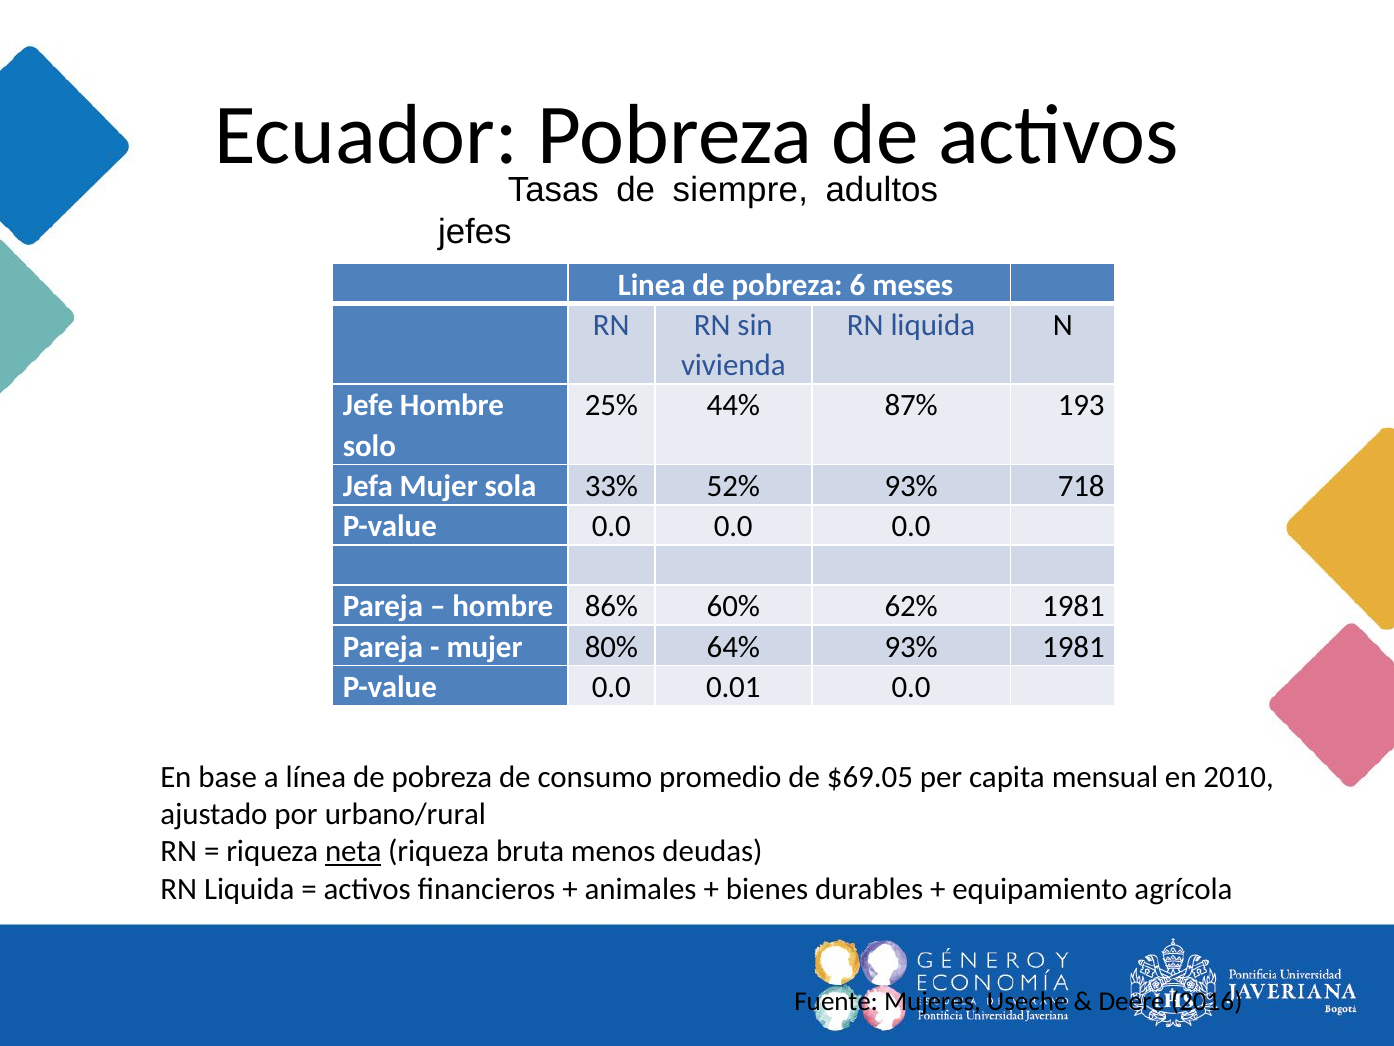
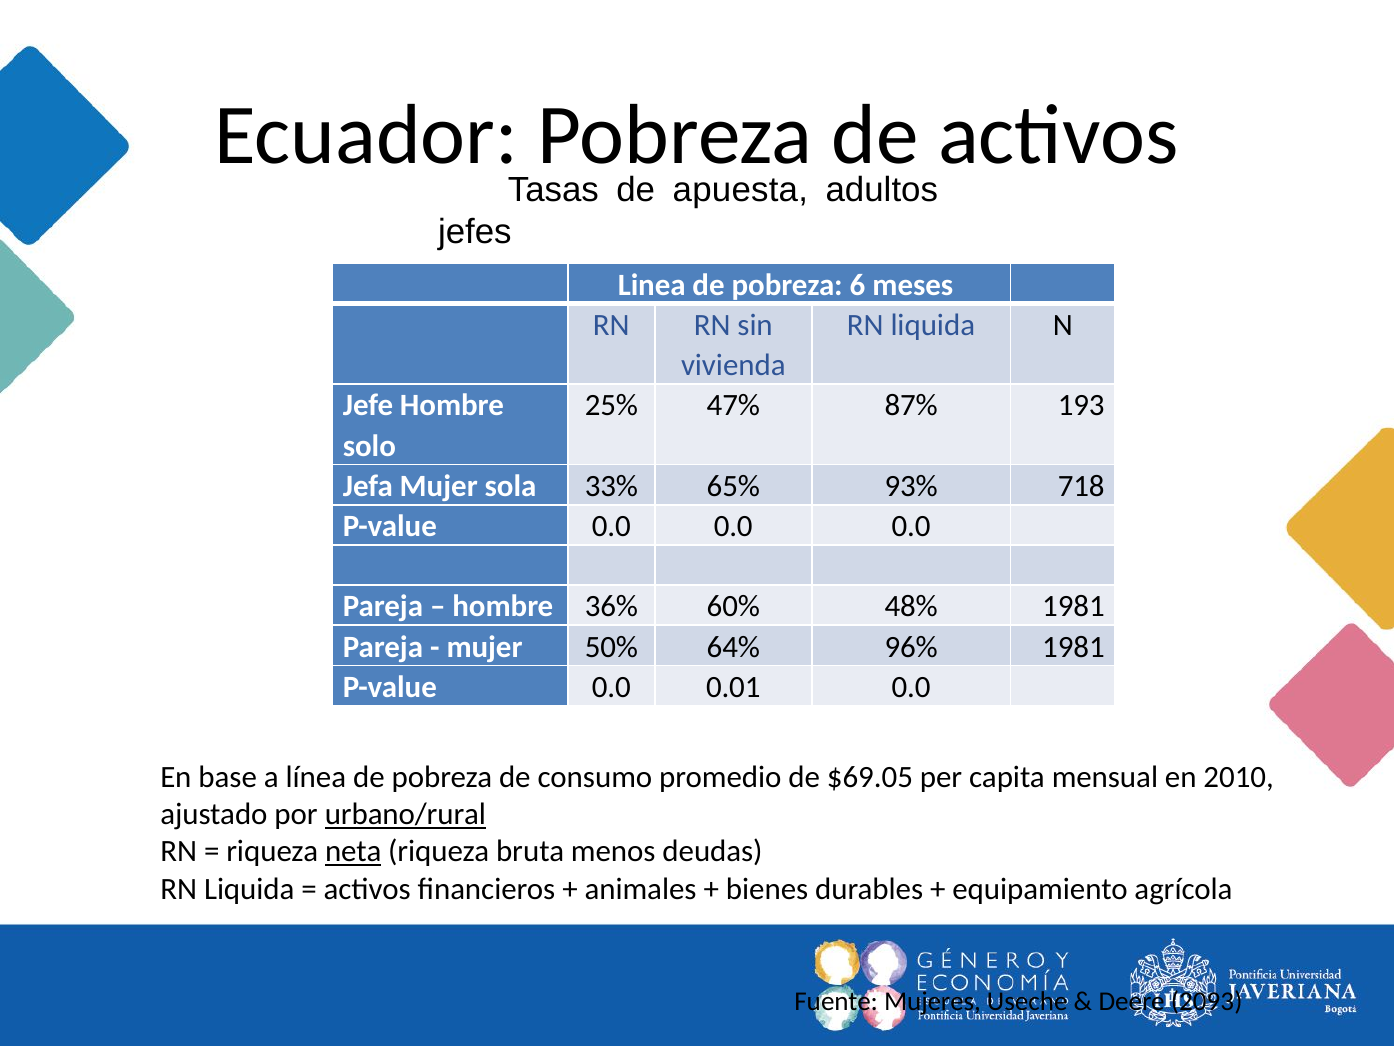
siempre: siempre -> apuesta
44%: 44% -> 47%
52%: 52% -> 65%
86%: 86% -> 36%
62%: 62% -> 48%
80%: 80% -> 50%
64% 93%: 93% -> 96%
urbano/rural underline: none -> present
2016: 2016 -> 2093
